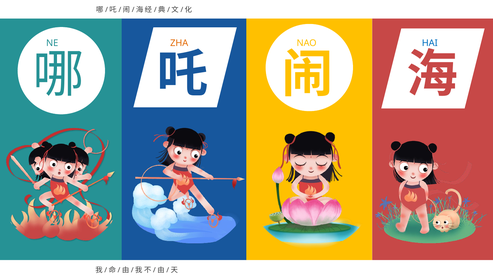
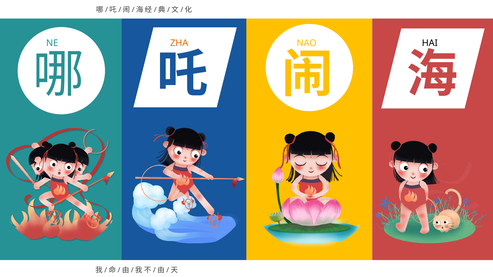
HAI colour: blue -> black
